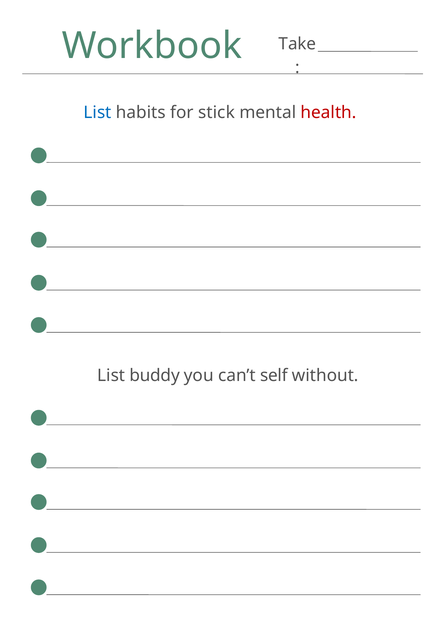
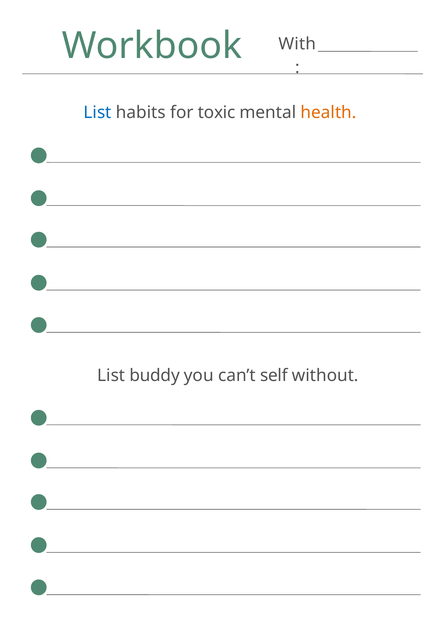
Take: Take -> With
stick: stick -> toxic
health colour: red -> orange
